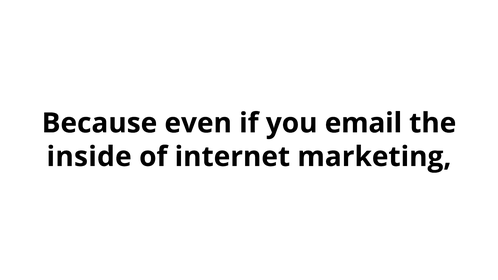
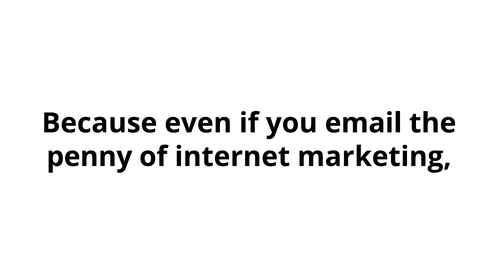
inside: inside -> penny
